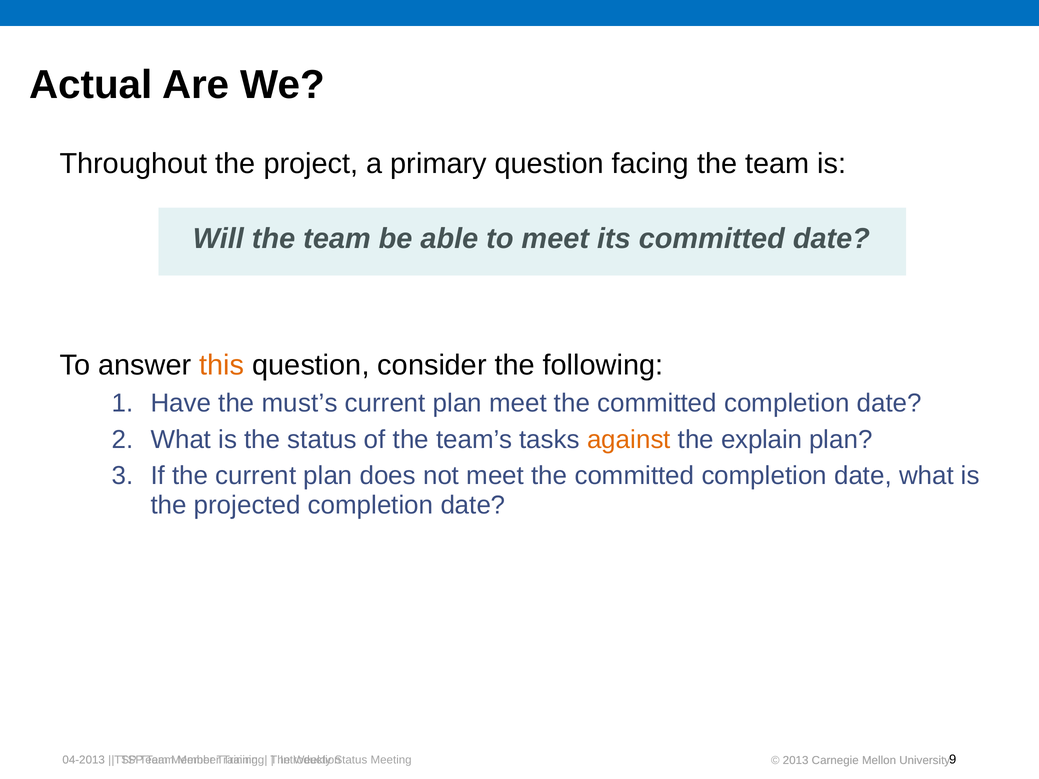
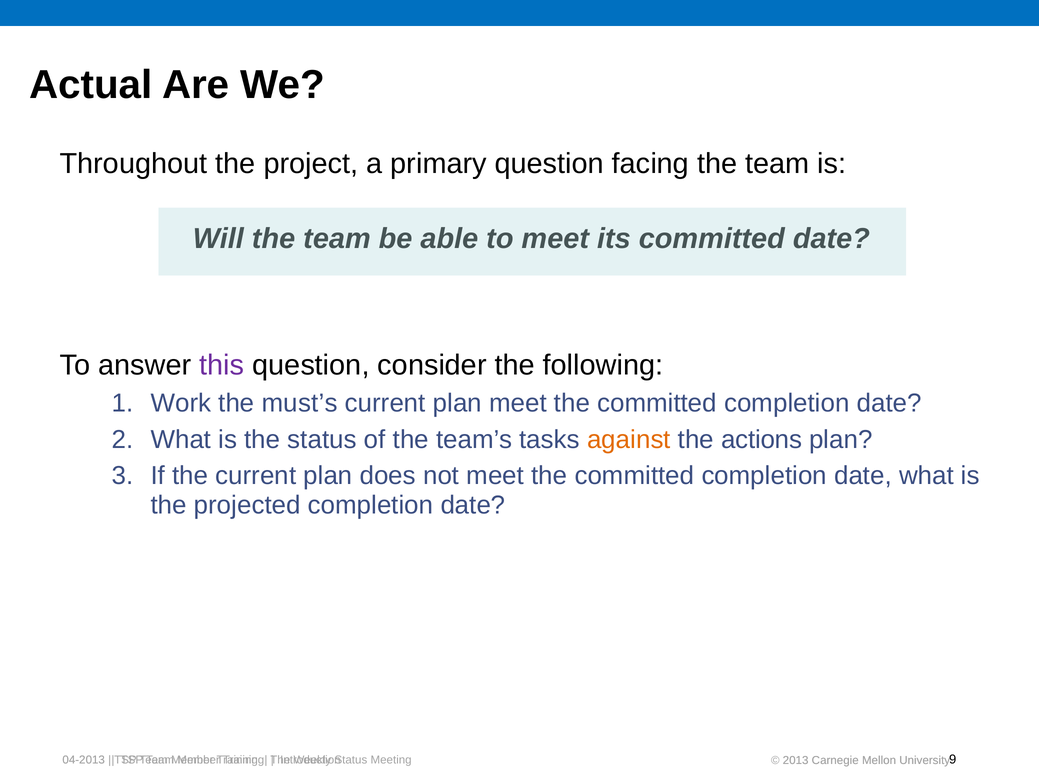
this colour: orange -> purple
Have: Have -> Work
explain: explain -> actions
